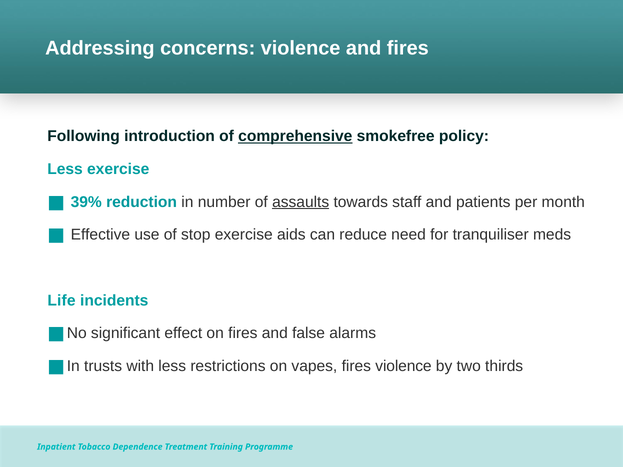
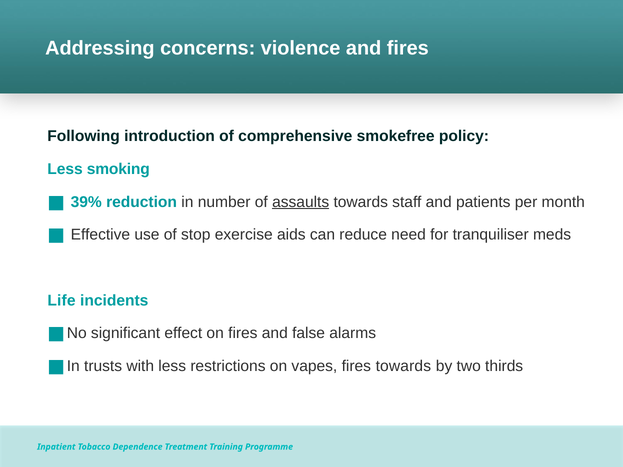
comprehensive underline: present -> none
Less exercise: exercise -> smoking
fires violence: violence -> towards
